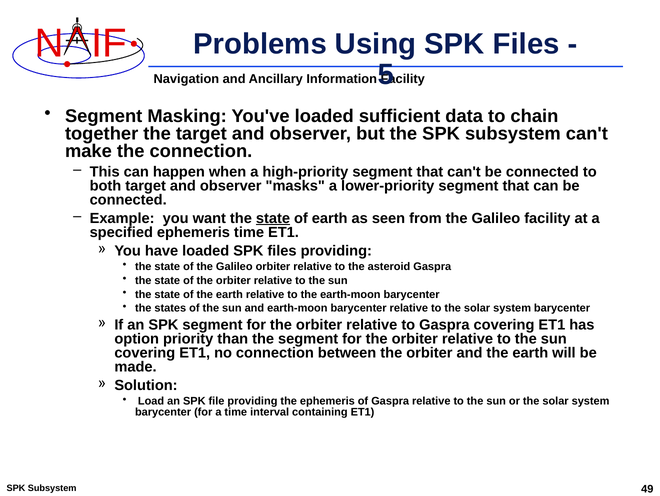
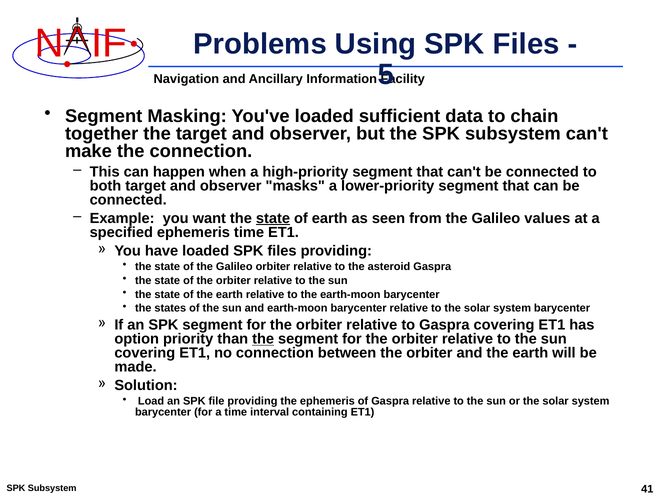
Galileo facility: facility -> values
the at (263, 338) underline: none -> present
49: 49 -> 41
